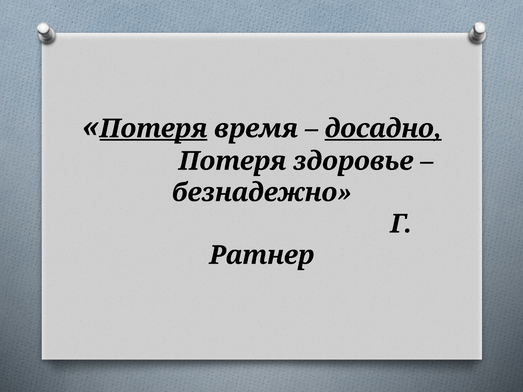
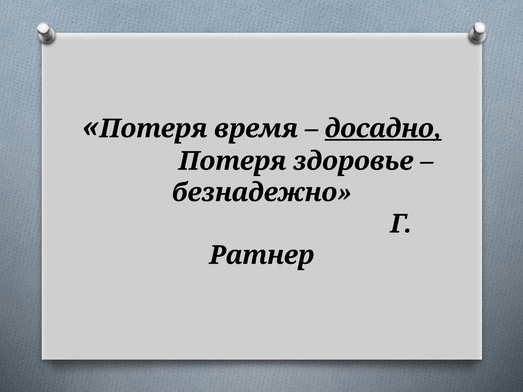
Потеря at (154, 129) underline: present -> none
